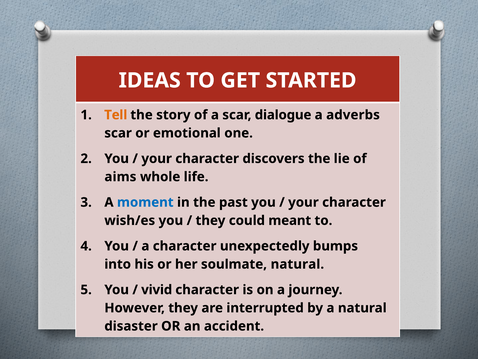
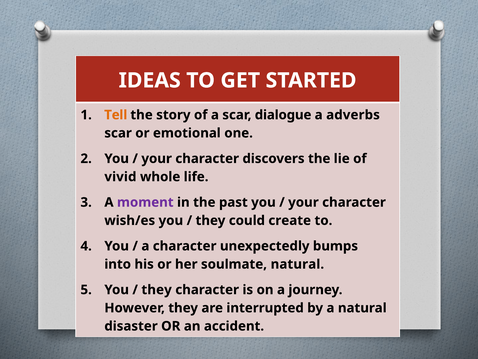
aims: aims -> vivid
moment colour: blue -> purple
meant: meant -> create
vivid at (157, 289): vivid -> they
